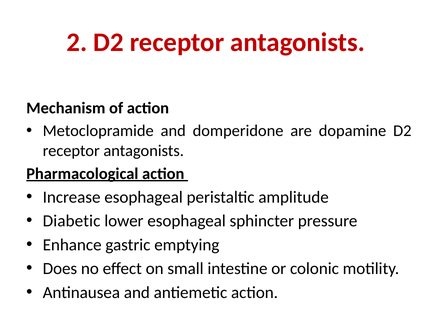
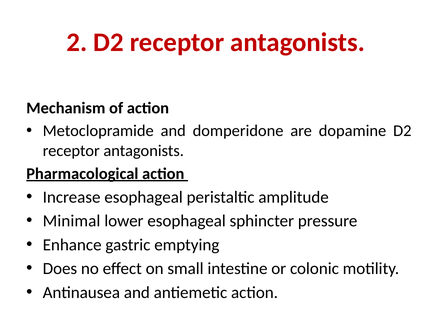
Diabetic: Diabetic -> Minimal
